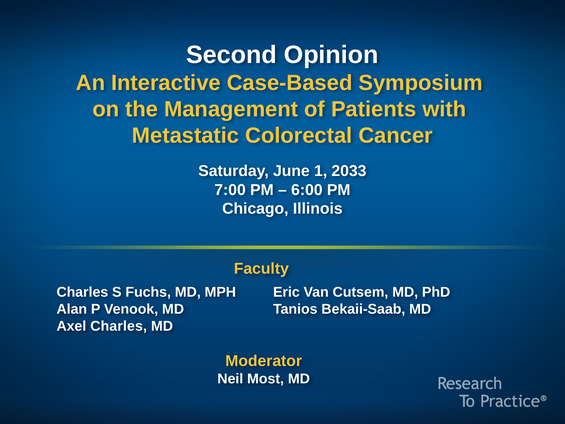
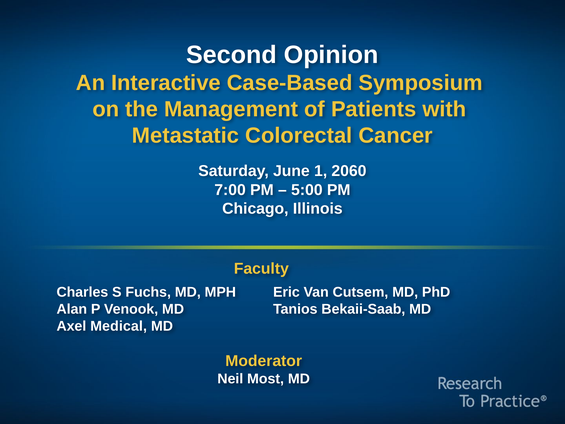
2033: 2033 -> 2060
6:00: 6:00 -> 5:00
Axel Charles: Charles -> Medical
